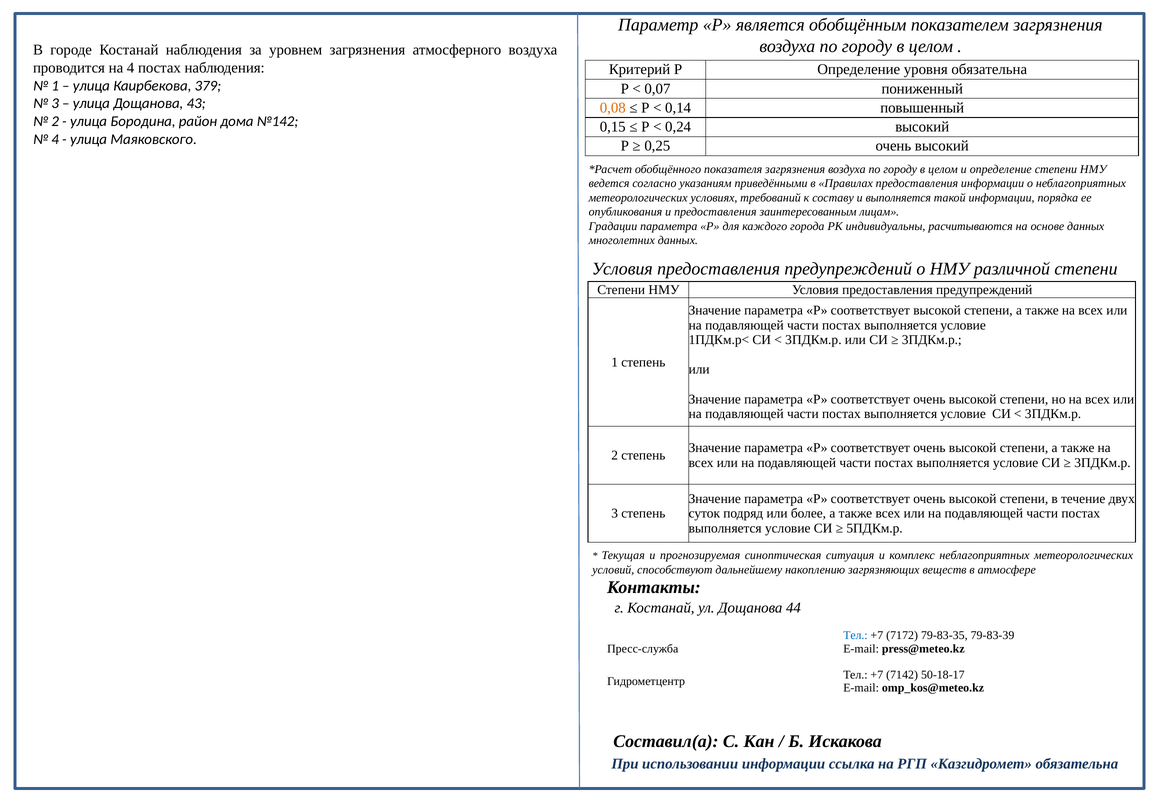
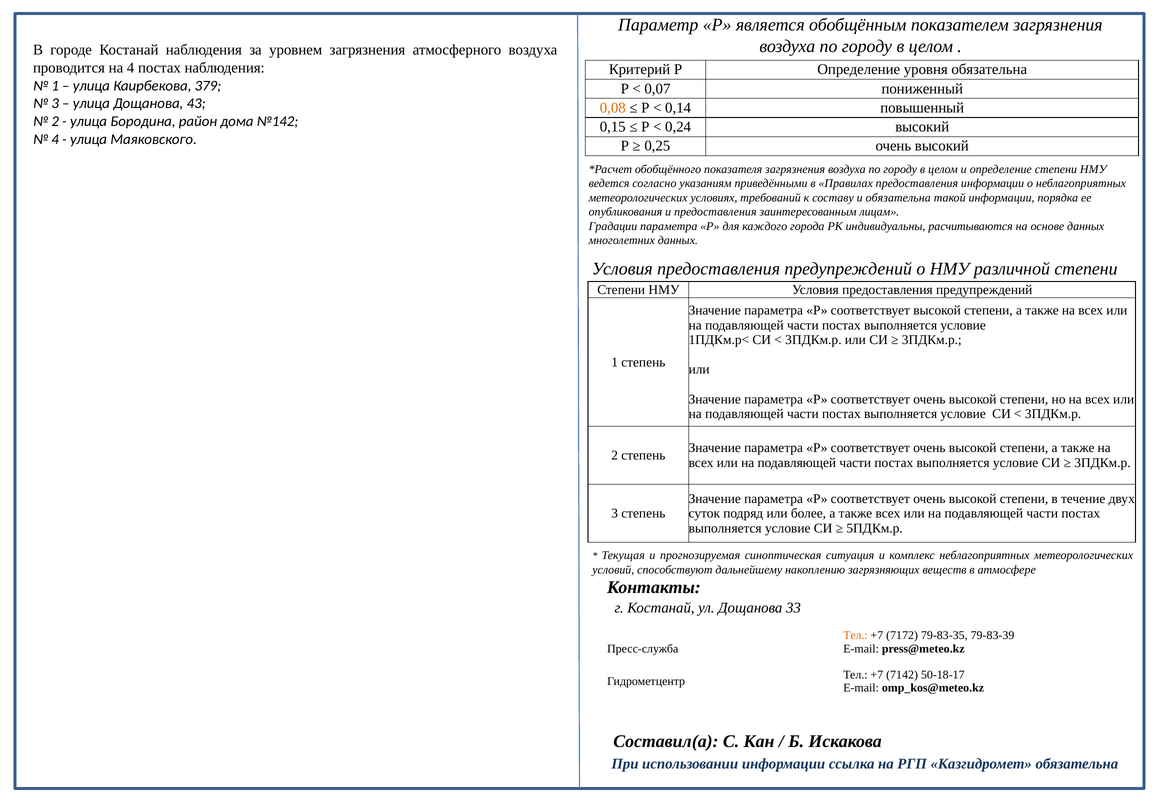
и выполняется: выполняется -> обязательна
44: 44 -> 33
Тел at (855, 636) colour: blue -> orange
